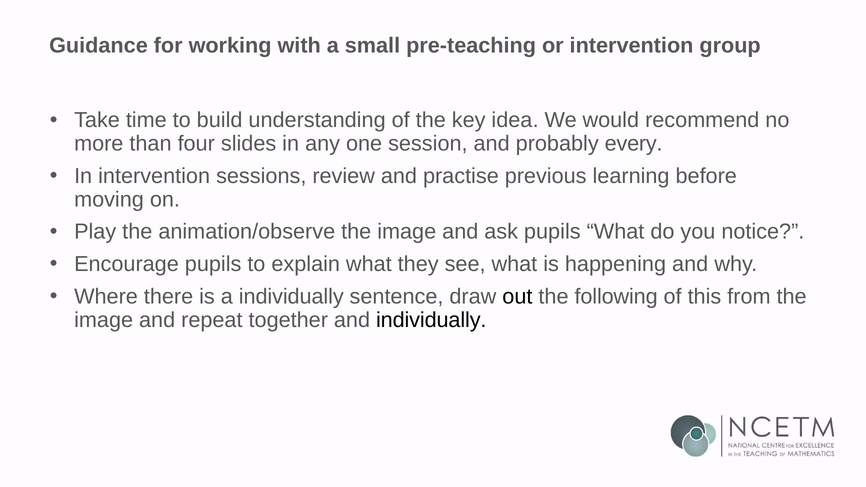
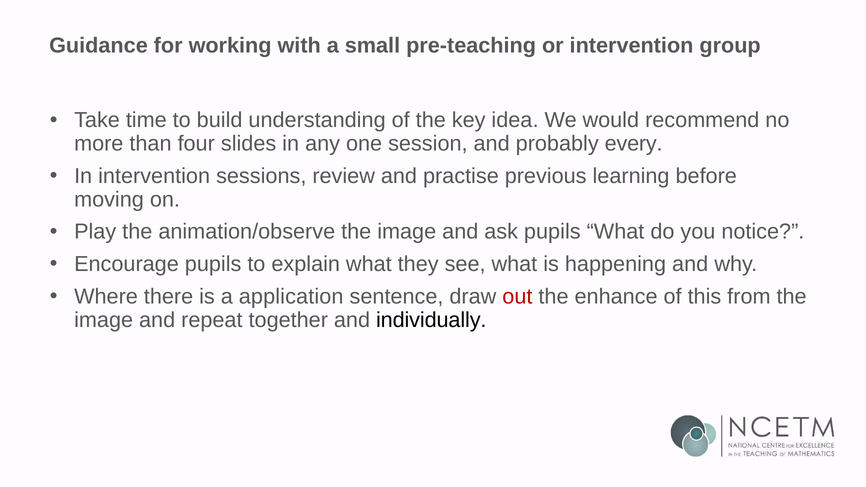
a individually: individually -> application
out colour: black -> red
following: following -> enhance
